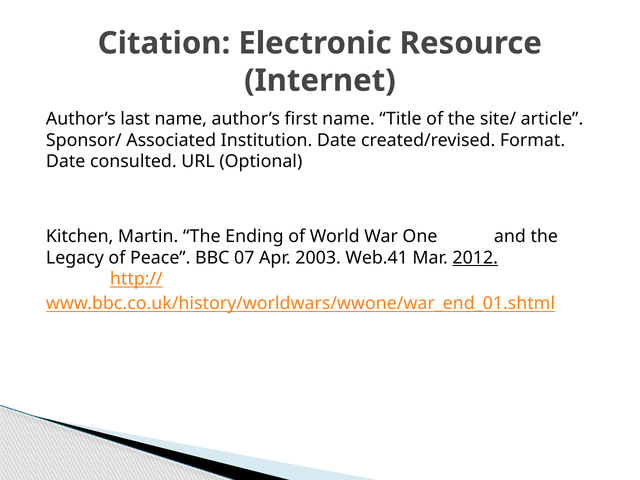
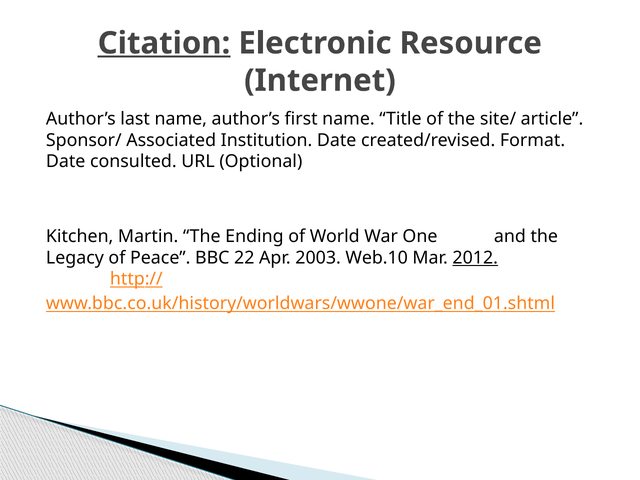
Citation underline: none -> present
07: 07 -> 22
Web.41: Web.41 -> Web.10
